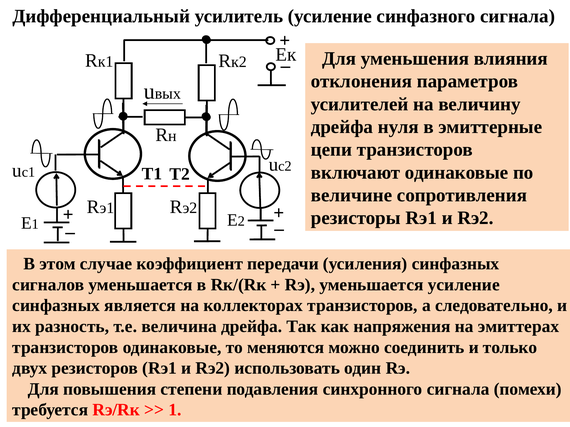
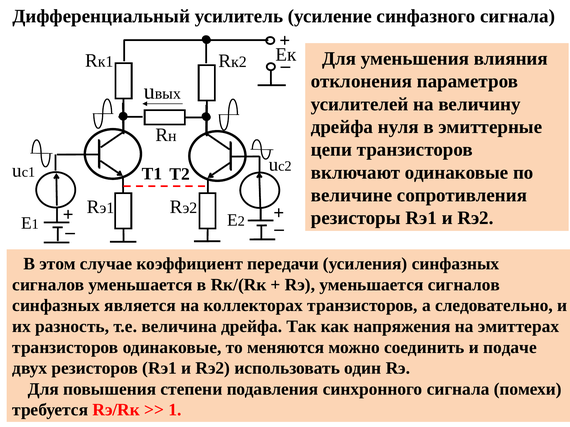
уменьшается усиление: усиление -> сигналов
только: только -> подаче
